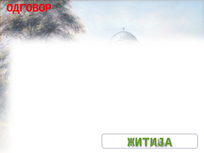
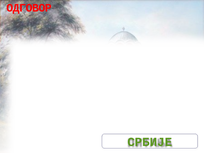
ЖИТИЈА: ЖИТИЈА -> СРБИЈЕ
